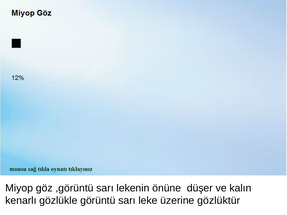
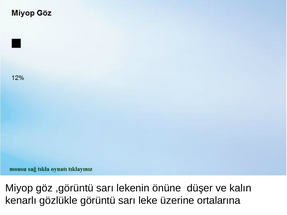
gözlüktür: gözlüktür -> ortalarına
